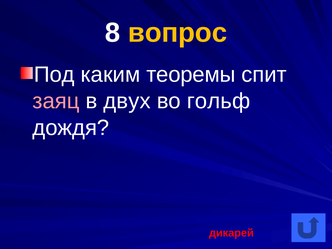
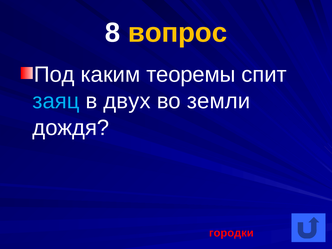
заяц colour: pink -> light blue
гольф: гольф -> земли
дикарей: дикарей -> городки
